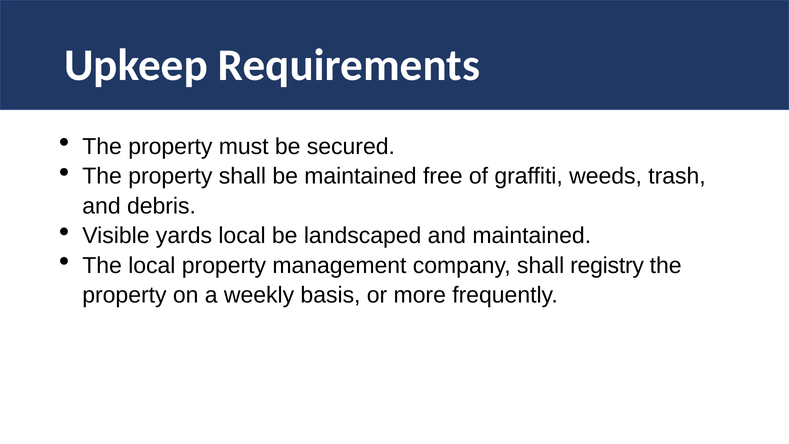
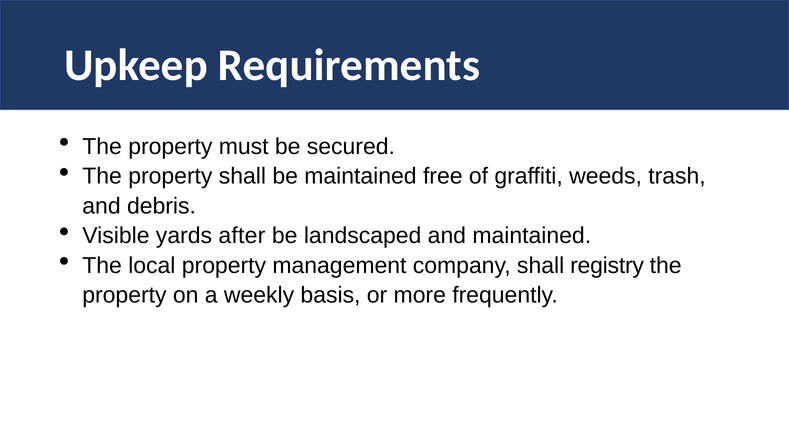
yards local: local -> after
